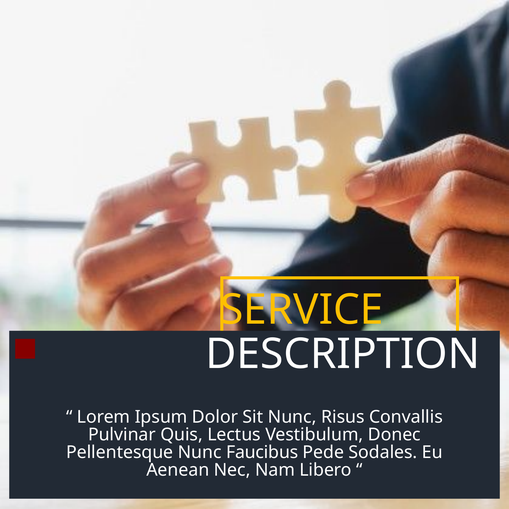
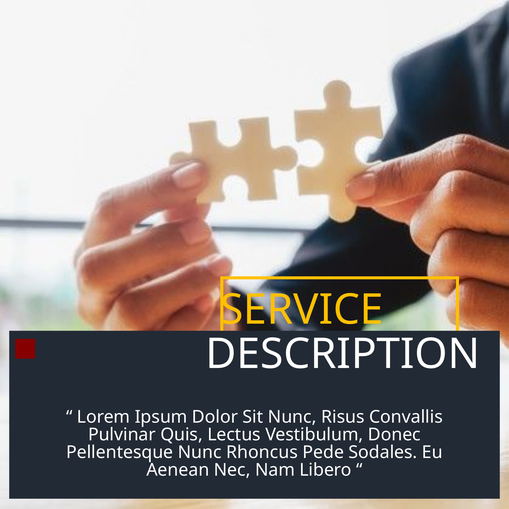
Faucibus: Faucibus -> Rhoncus
